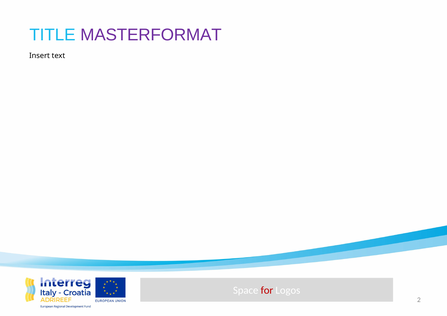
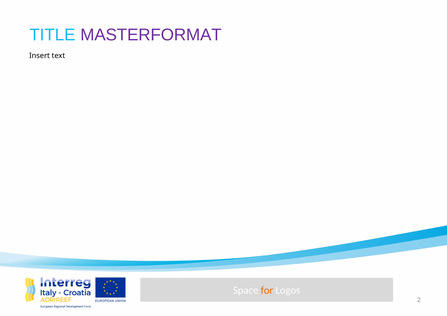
for colour: red -> orange
